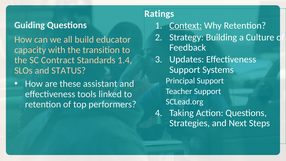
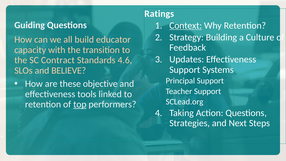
1.4: 1.4 -> 4.6
STATUS: STATUS -> BELIEVE
assistant: assistant -> objective
top underline: none -> present
